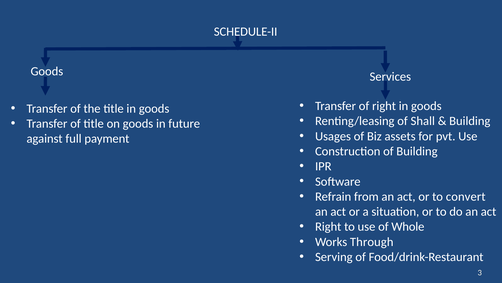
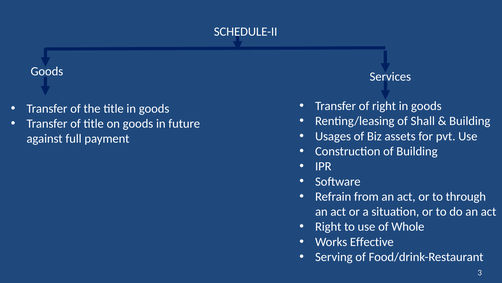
convert: convert -> through
Through: Through -> Effective
